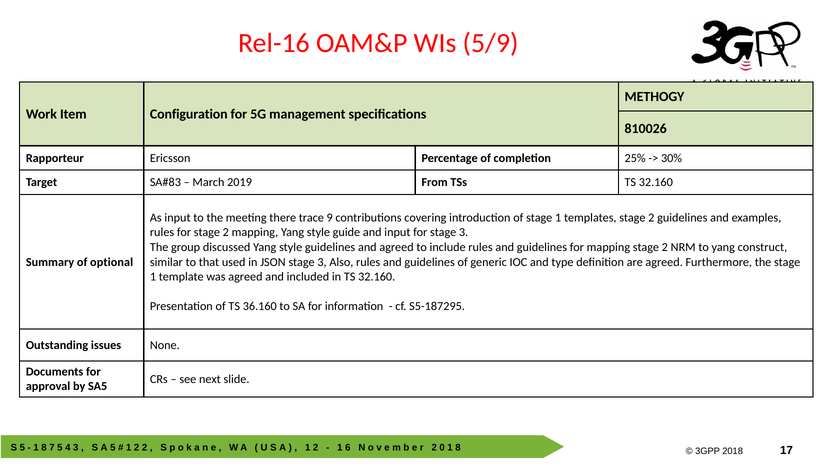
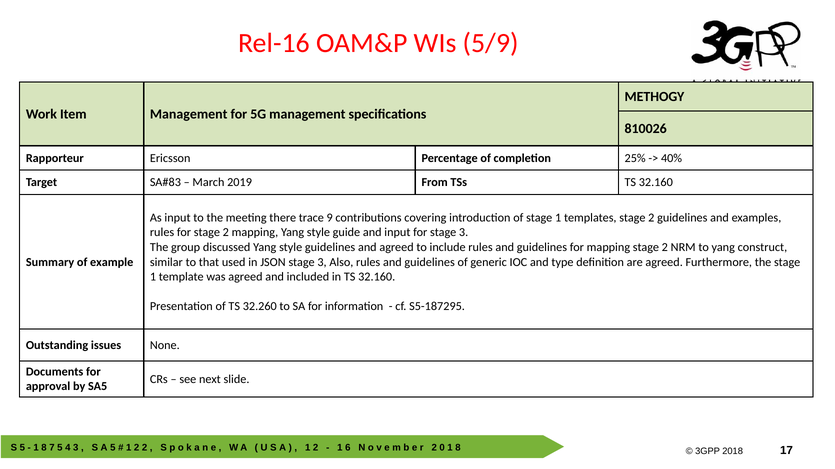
Item Configuration: Configuration -> Management
30%: 30% -> 40%
optional: optional -> example
36.160: 36.160 -> 32.260
